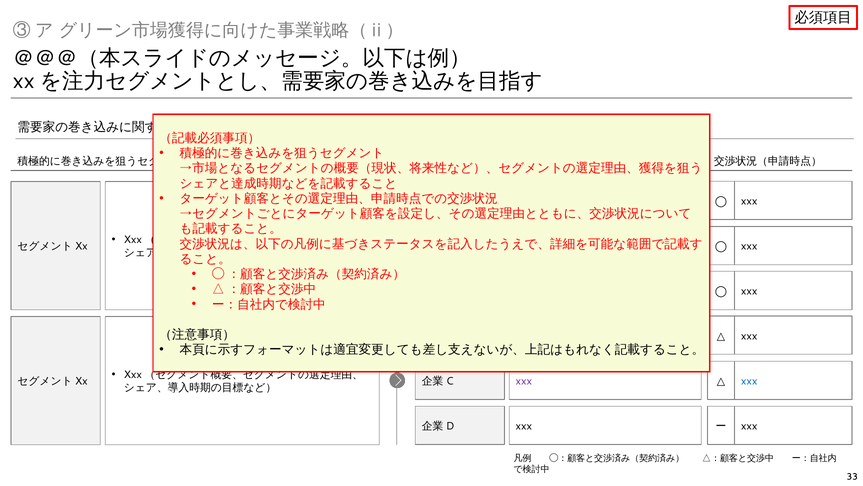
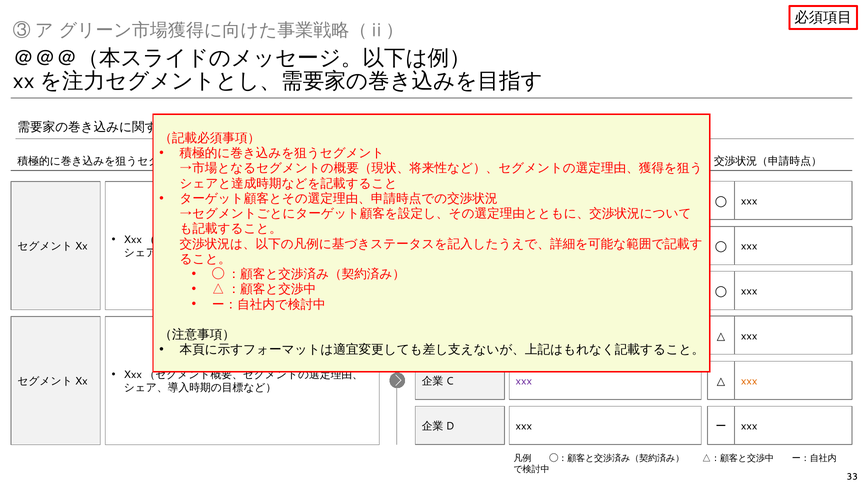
xxx at (749, 381) colour: blue -> orange
